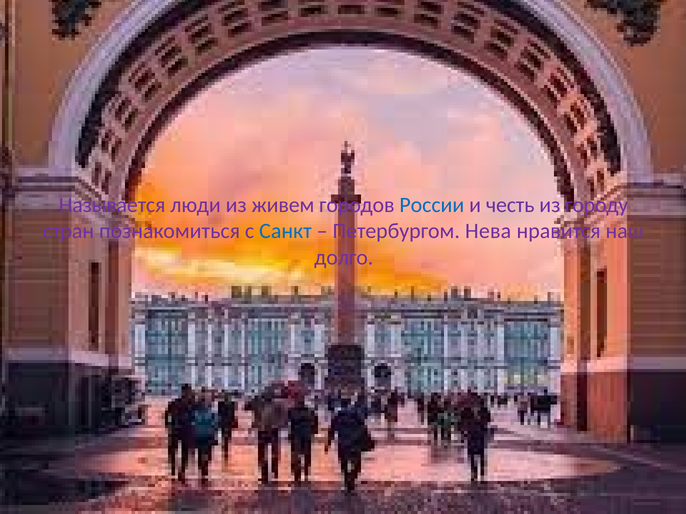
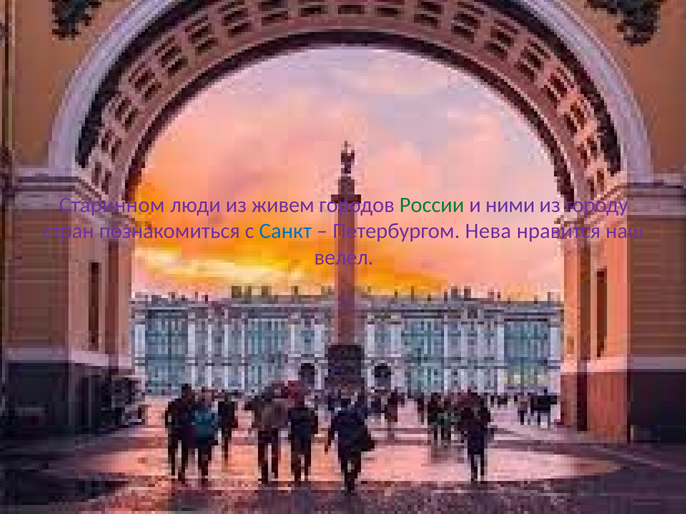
Называется: Называется -> Старинном
России colour: blue -> green
честь: честь -> ними
долго: долго -> велел
